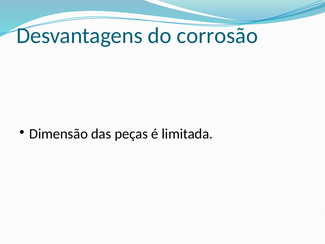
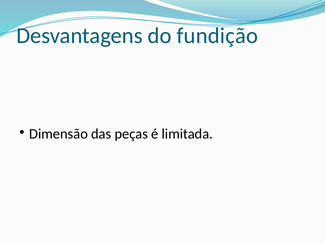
corrosão: corrosão -> fundição
